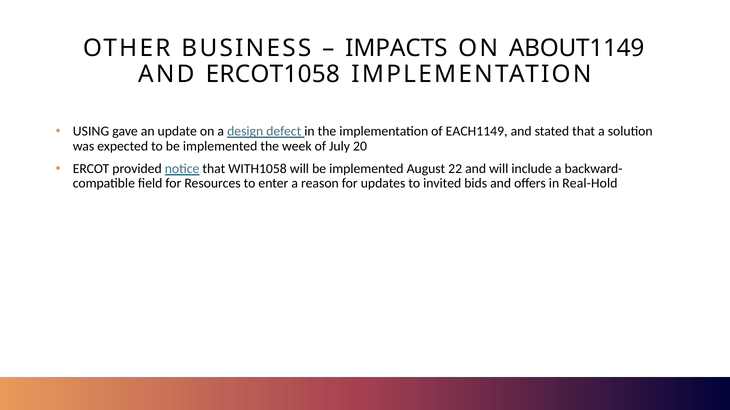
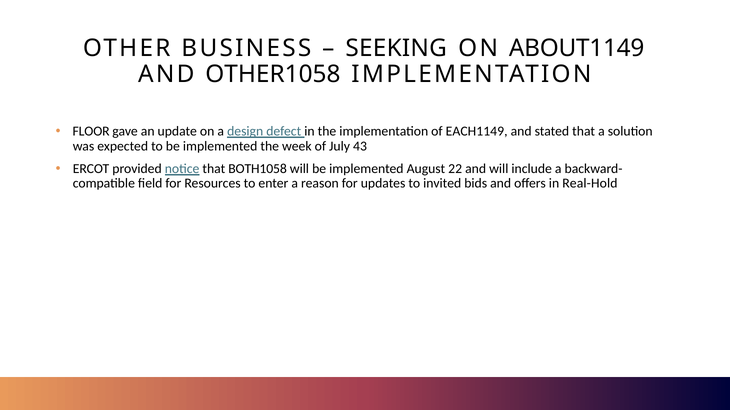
IMPACTS: IMPACTS -> SEEKING
ERCOT1058: ERCOT1058 -> OTHER1058
USING: USING -> FLOOR
20: 20 -> 43
WITH1058: WITH1058 -> BOTH1058
